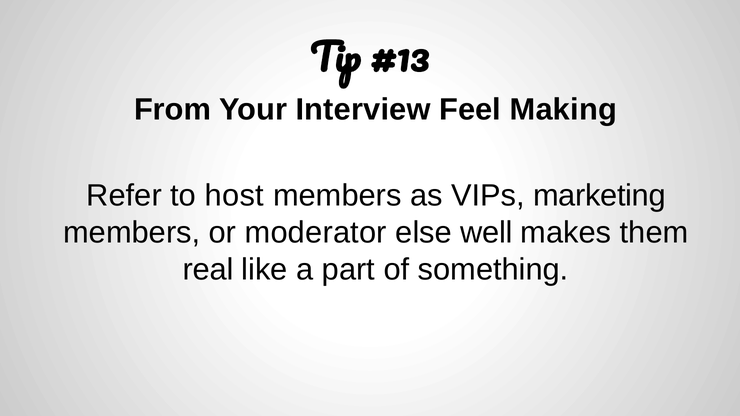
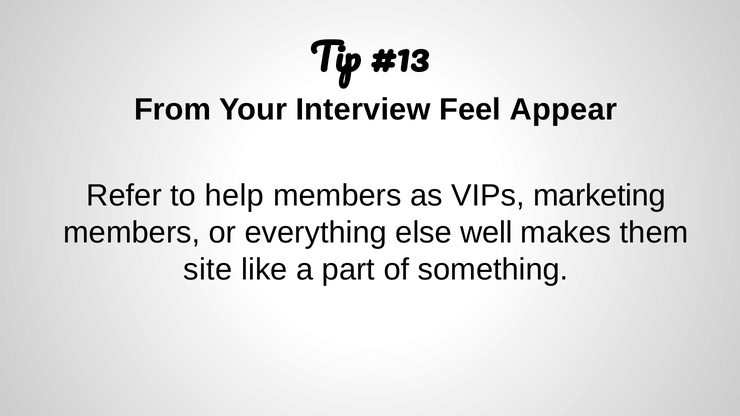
Making: Making -> Appear
host: host -> help
moderator: moderator -> everything
real: real -> site
